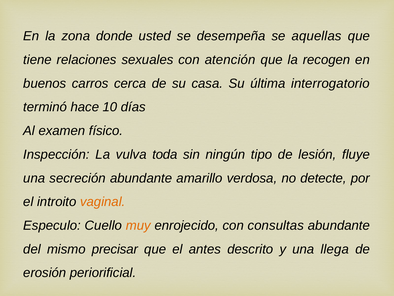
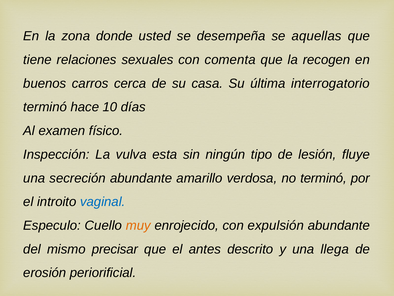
atención: atención -> comenta
toda: toda -> esta
no detecte: detecte -> terminó
vaginal colour: orange -> blue
consultas: consultas -> expulsión
